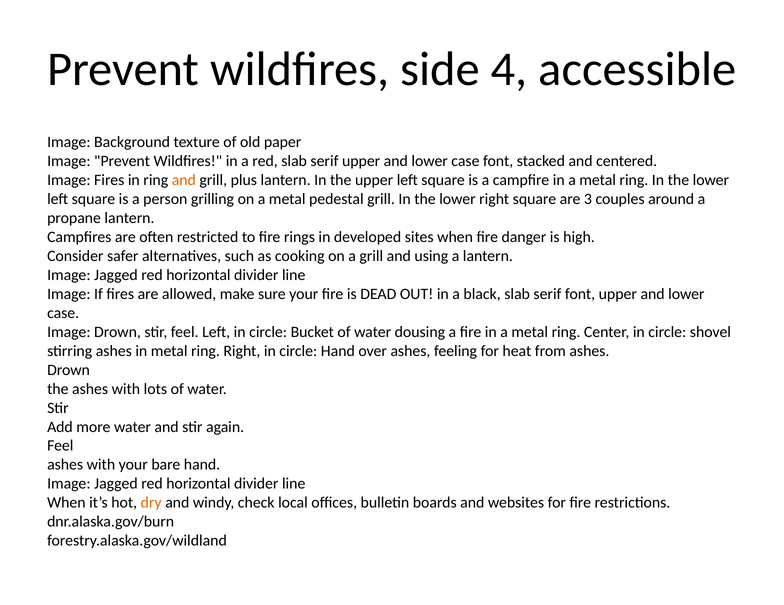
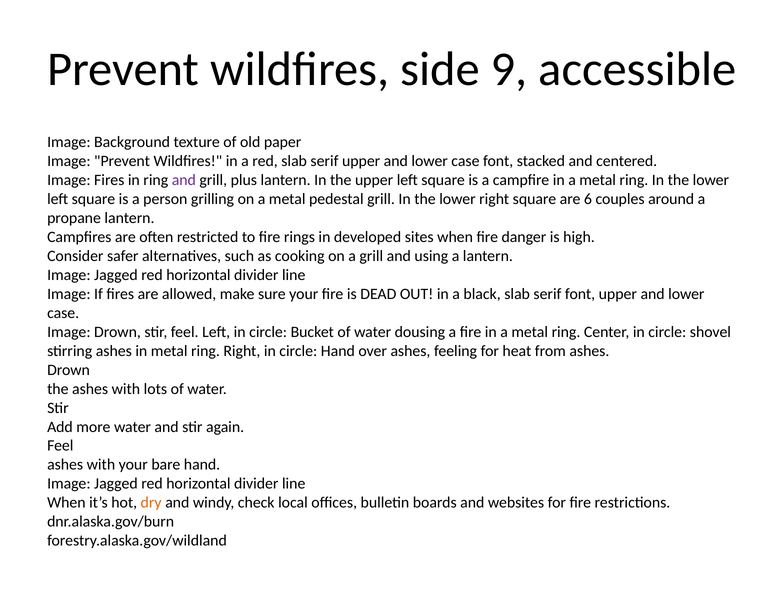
4: 4 -> 9
and at (184, 180) colour: orange -> purple
3: 3 -> 6
